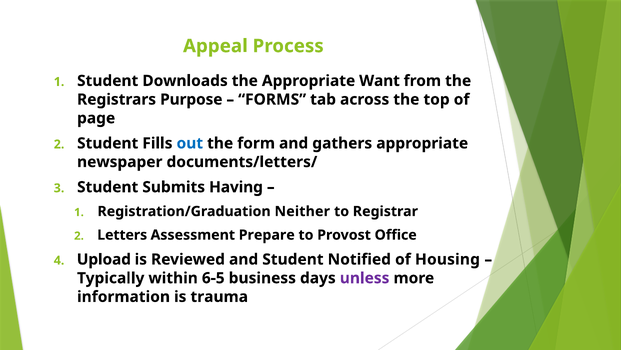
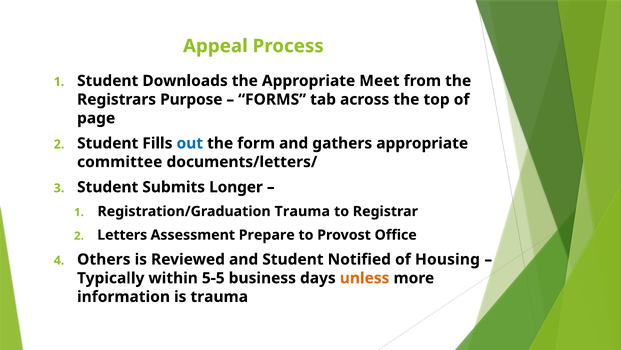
Want: Want -> Meet
newspaper: newspaper -> committee
Having: Having -> Longer
Registration/Graduation Neither: Neither -> Trauma
Upload: Upload -> Others
6-5: 6-5 -> 5-5
unless colour: purple -> orange
